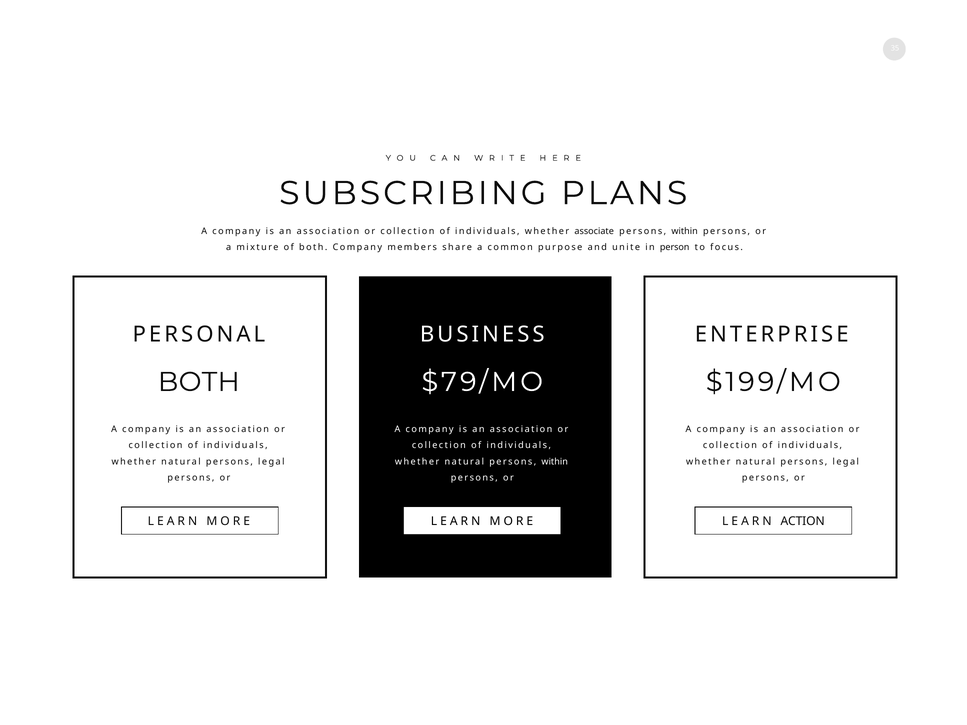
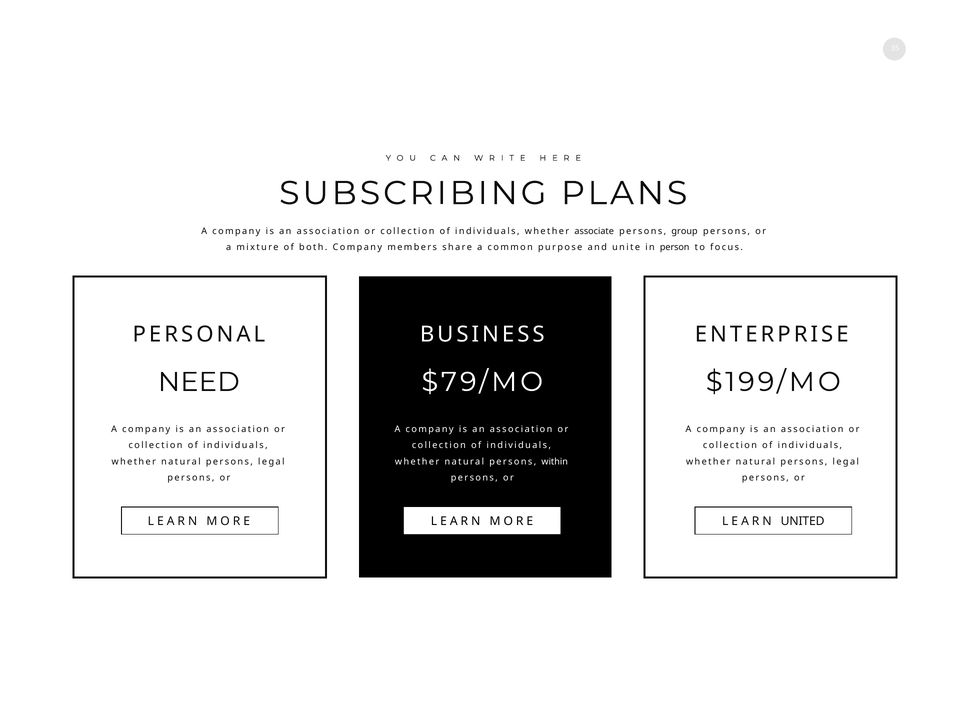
within at (685, 231): within -> group
BOTH at (199, 382): BOTH -> NEED
ACTION: ACTION -> UNITED
